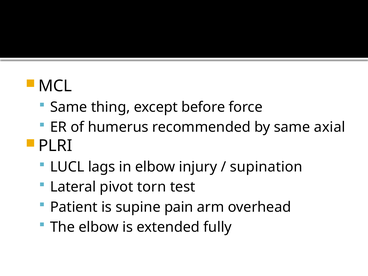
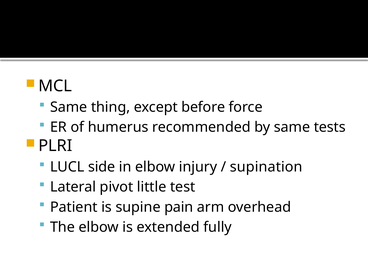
axial: axial -> tests
lags: lags -> side
torn: torn -> little
